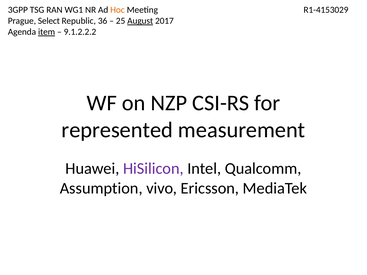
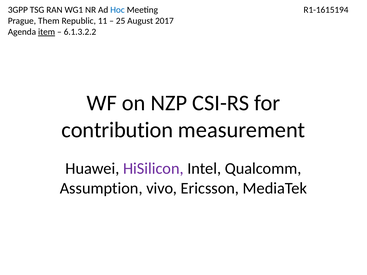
Hoc colour: orange -> blue
R1-4153029: R1-4153029 -> R1-1615194
Select: Select -> Them
36: 36 -> 11
August underline: present -> none
9.1.2.2.2: 9.1.2.2.2 -> 6.1.3.2.2
represented: represented -> contribution
